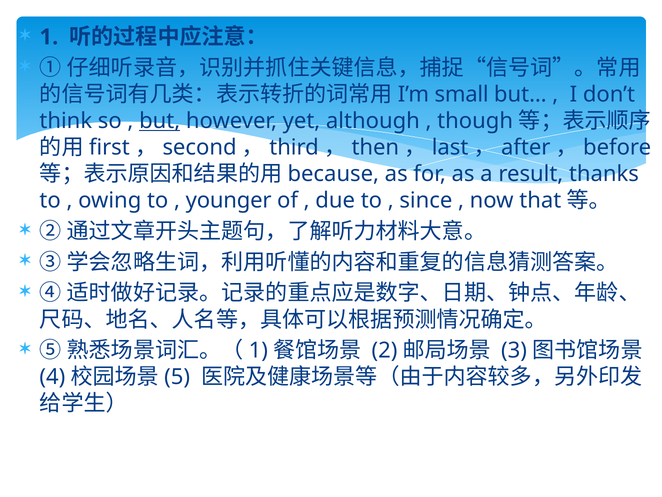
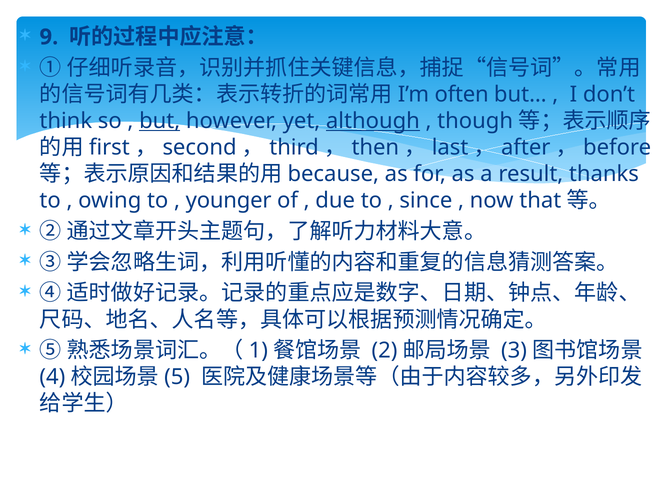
1 at (49, 37): 1 -> 9
small: small -> often
although underline: none -> present
